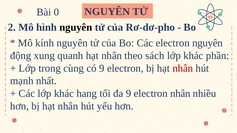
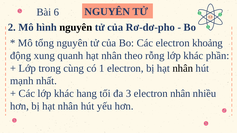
0: 0 -> 6
kính: kính -> tổng
electron nguyên: nguyên -> khoảng
sách: sách -> rỗng
có 9: 9 -> 1
nhân at (183, 68) colour: red -> black
đa 9: 9 -> 3
